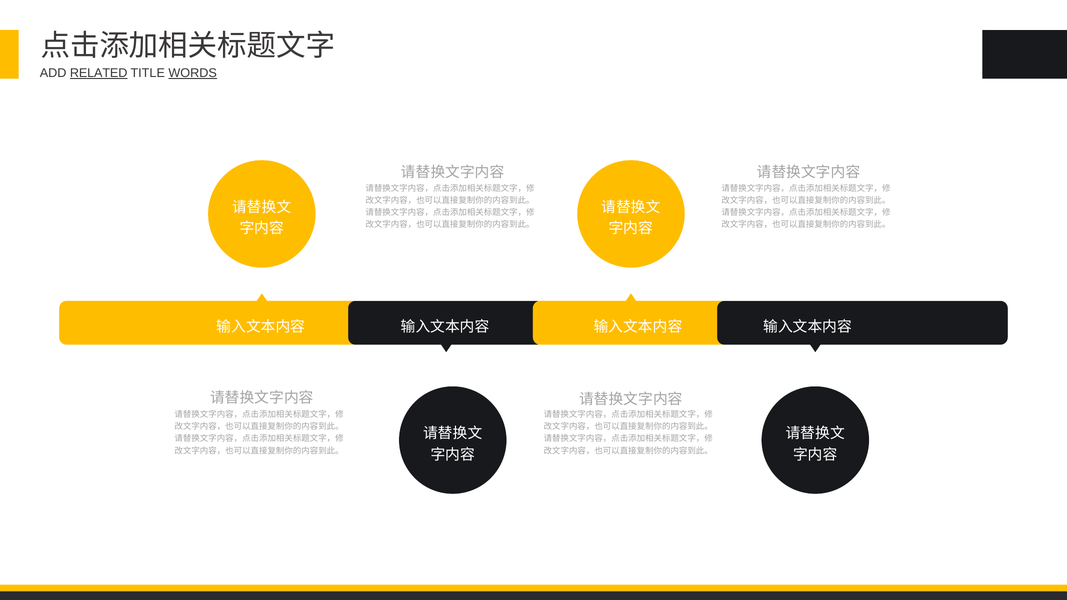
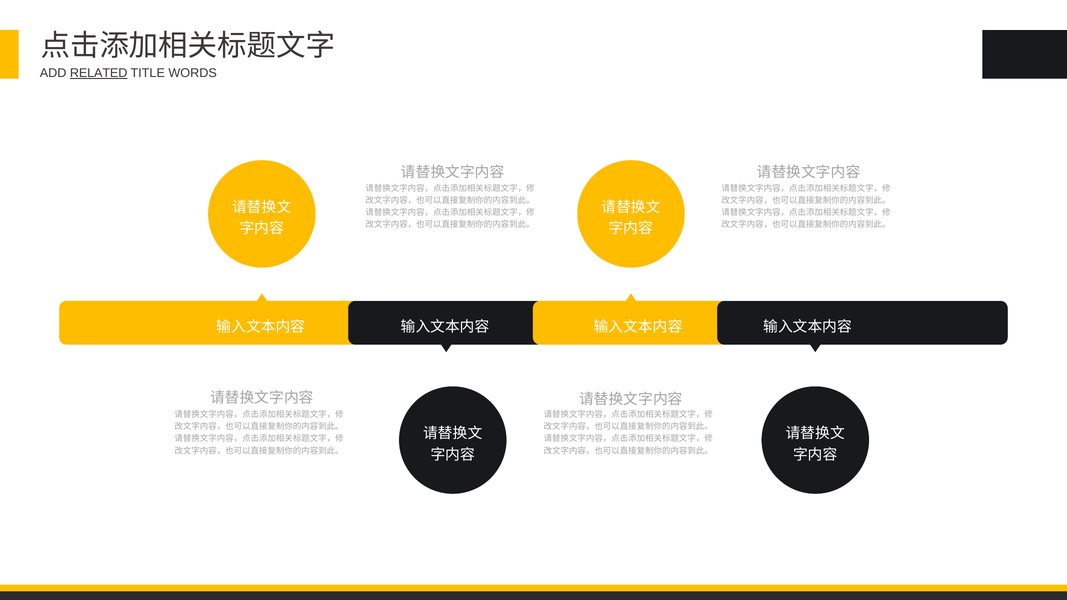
WORDS underline: present -> none
